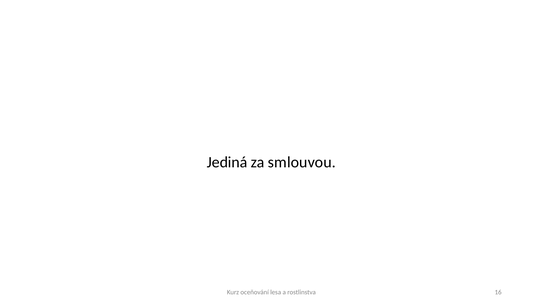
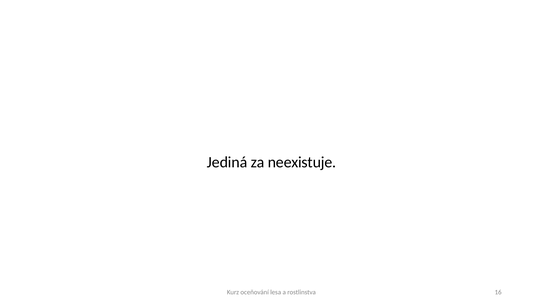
smlouvou: smlouvou -> neexistuje
